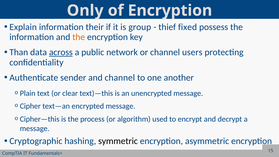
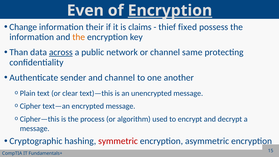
Only: Only -> Even
Encryption at (170, 11) underline: none -> present
Explain: Explain -> Change
group: group -> claims
users: users -> same
symmetric colour: black -> red
